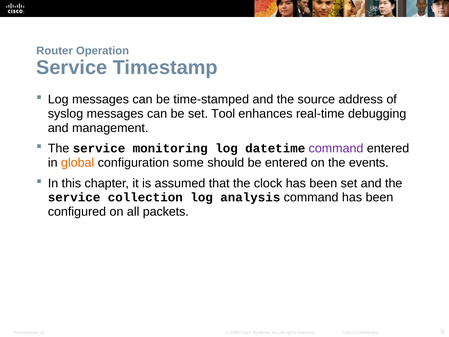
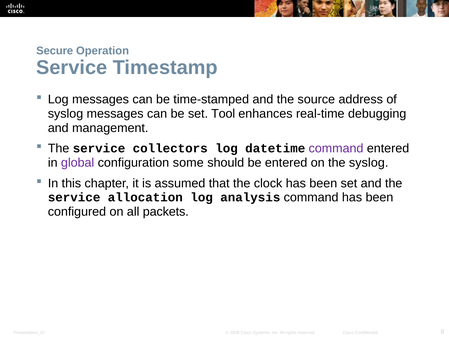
Router: Router -> Secure
monitoring: monitoring -> collectors
global colour: orange -> purple
the events: events -> syslog
collection: collection -> allocation
